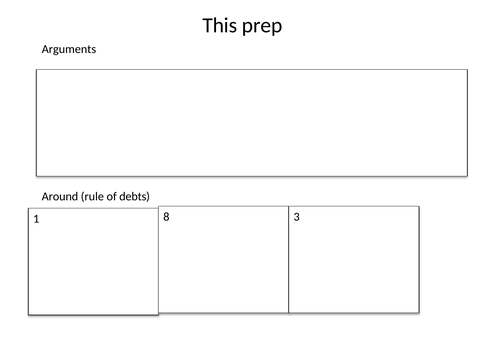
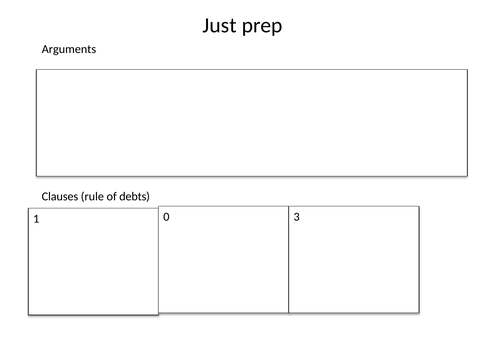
This: This -> Just
Around: Around -> Clauses
8: 8 -> 0
